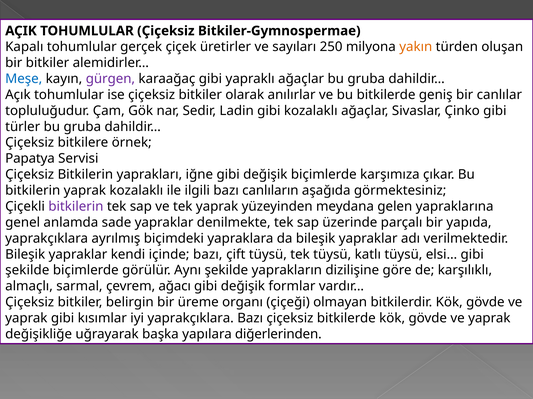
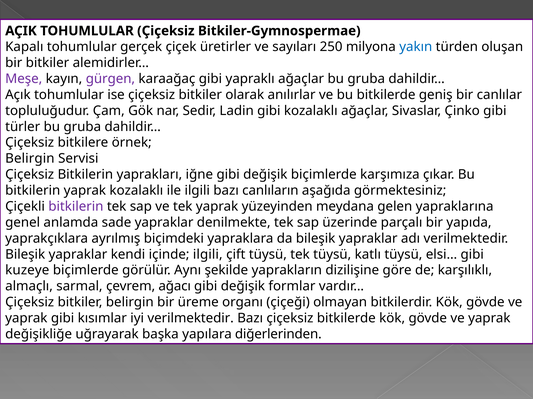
yakın colour: orange -> blue
Meşe colour: blue -> purple
Papatya at (30, 159): Papatya -> Belirgin
içinde bazı: bazı -> ilgili
şekilde at (27, 271): şekilde -> kuzeye
iyi yaprakçıklara: yaprakçıklara -> verilmektedir
